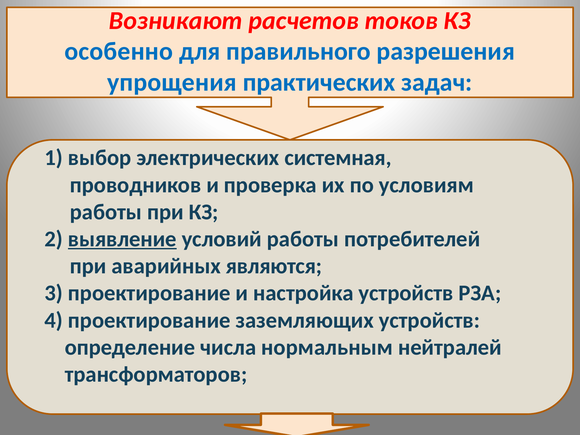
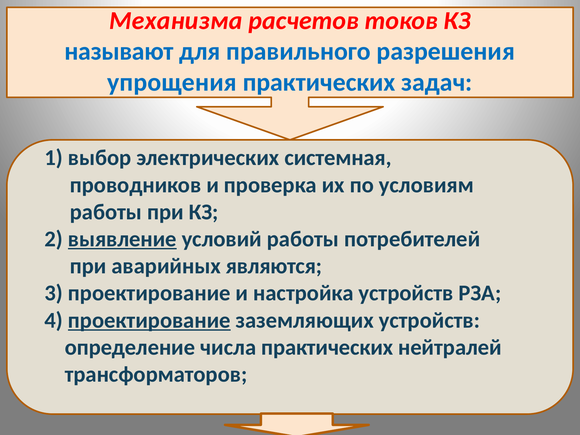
Возникают: Возникают -> Механизма
особенно: особенно -> называют
проектирование at (149, 320) underline: none -> present
числа нормальным: нормальным -> практических
